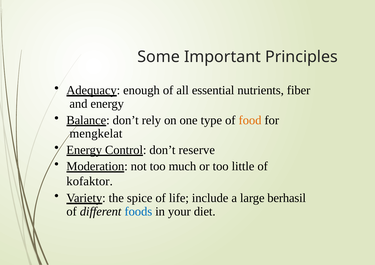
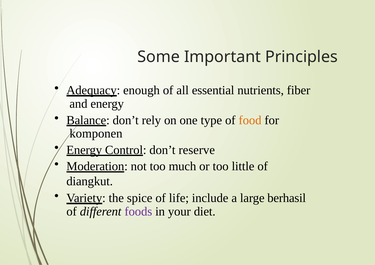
mengkelat: mengkelat -> komponen
kofaktor: kofaktor -> diangkut
foods colour: blue -> purple
